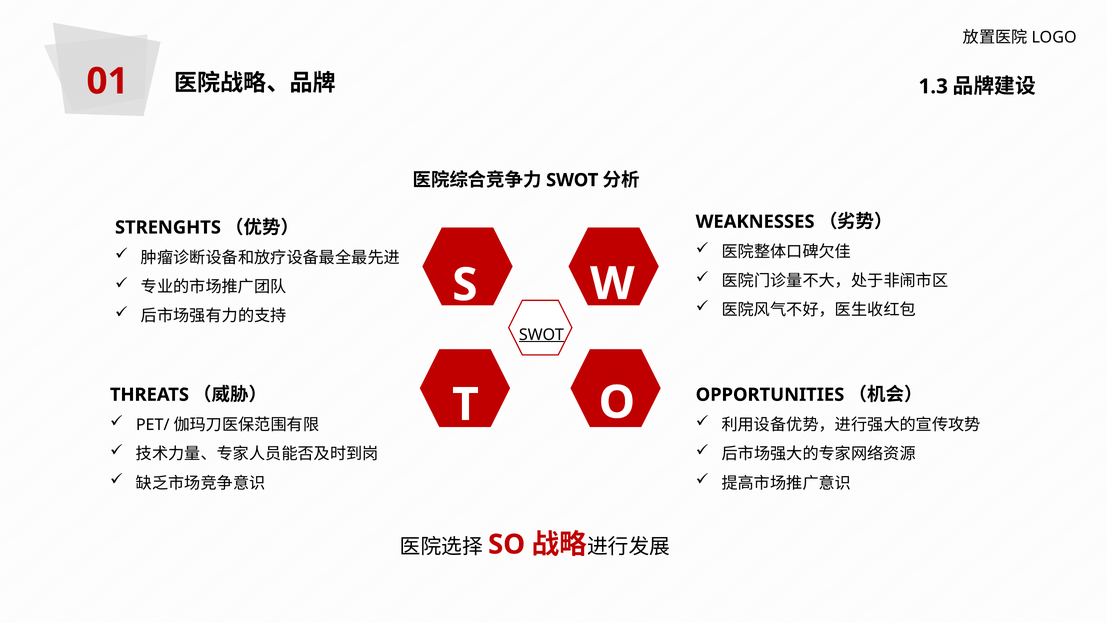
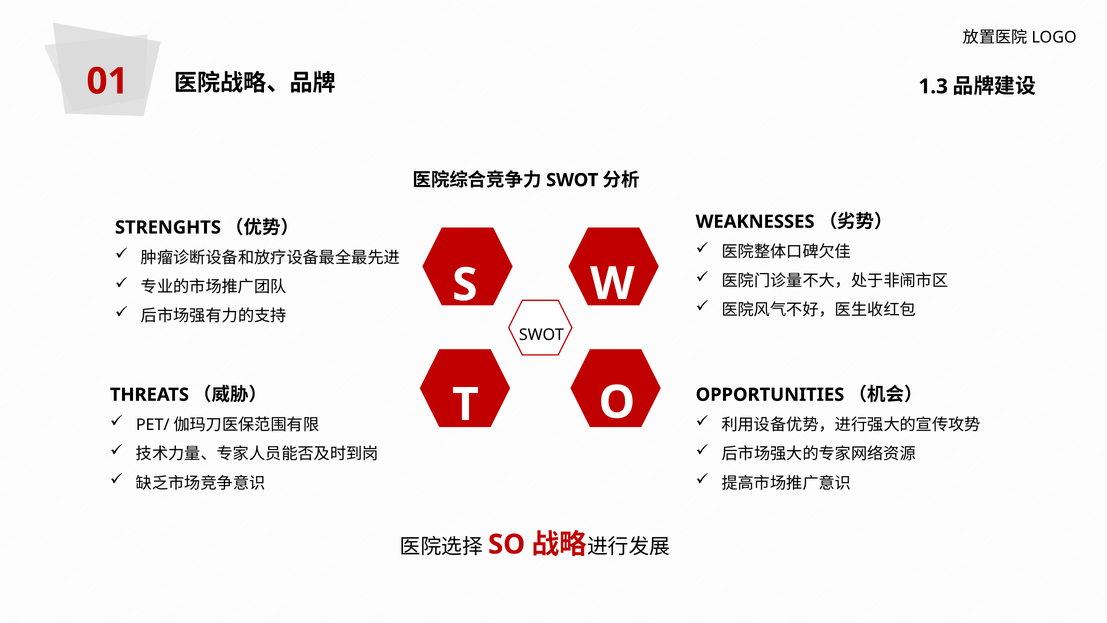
SWOT at (541, 335) underline: present -> none
